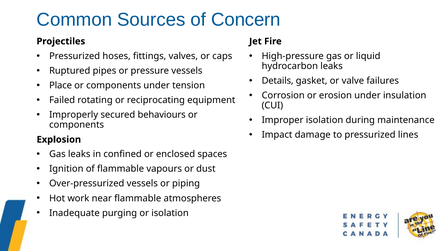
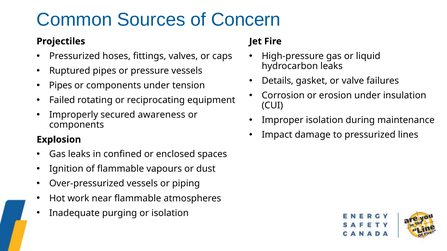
Place at (61, 86): Place -> Pipes
behaviours: behaviours -> awareness
